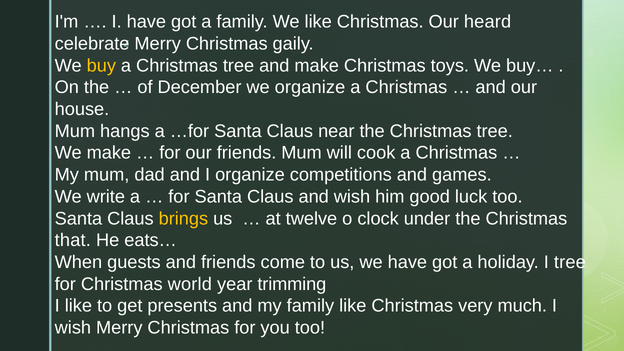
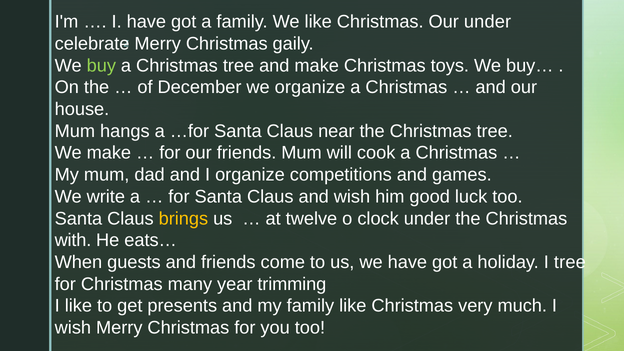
Our heard: heard -> under
buy colour: yellow -> light green
that: that -> with
world: world -> many
